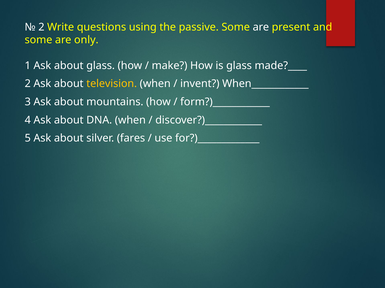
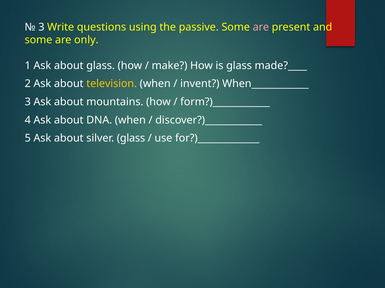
2 at (41, 27): 2 -> 3
are at (261, 27) colour: white -> pink
silver fares: fares -> glass
